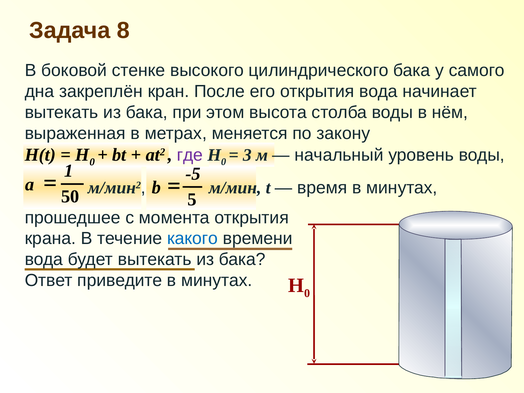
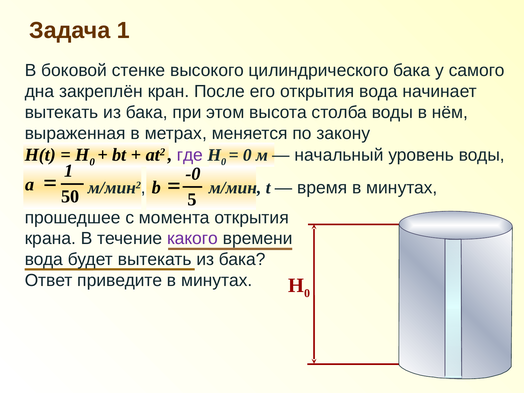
Задача 8: 8 -> 1
3 at (247, 155): 3 -> 0
-5: -5 -> -0
какого colour: blue -> purple
